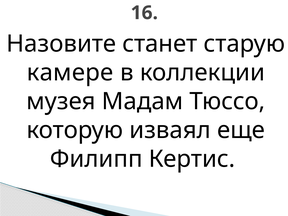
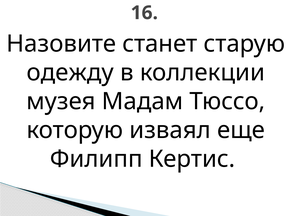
камере: камере -> одежду
